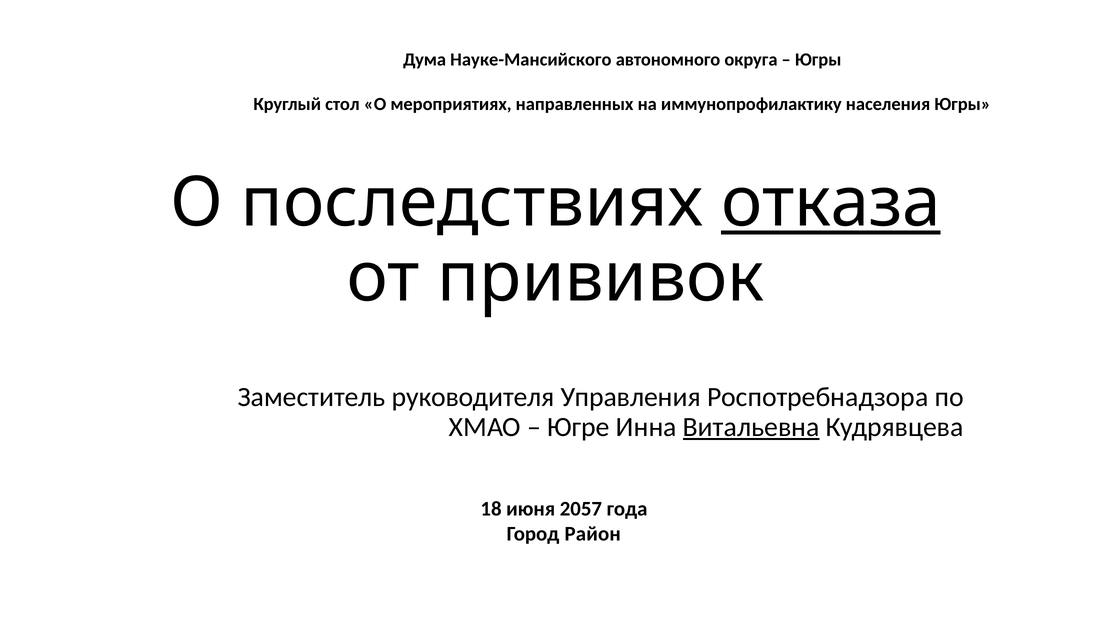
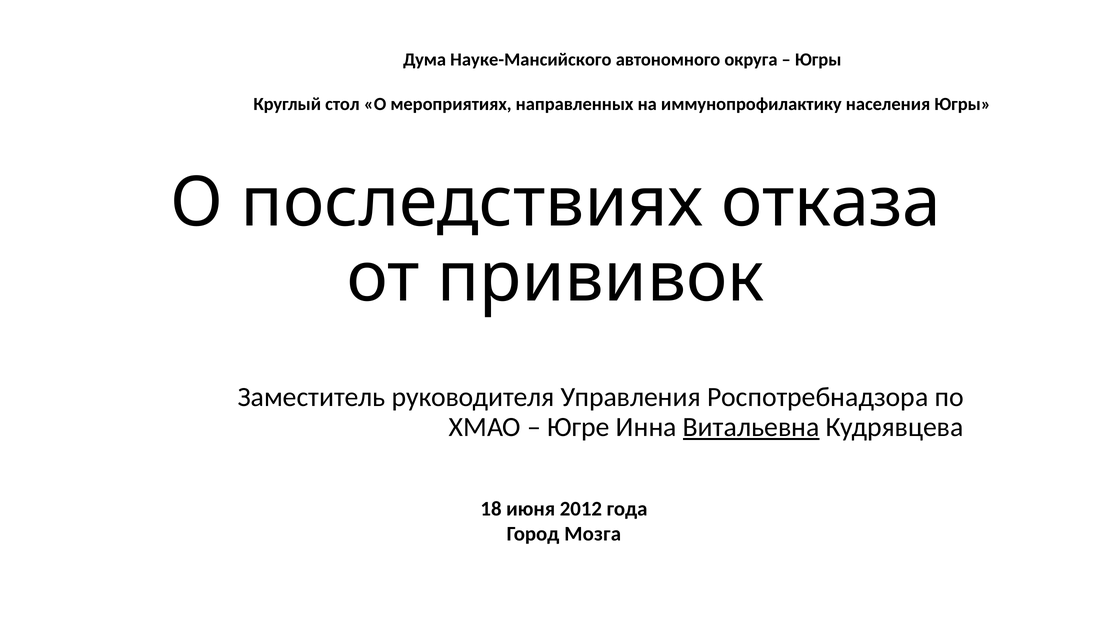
отказа underline: present -> none
2057: 2057 -> 2012
Район: Район -> Мозга
